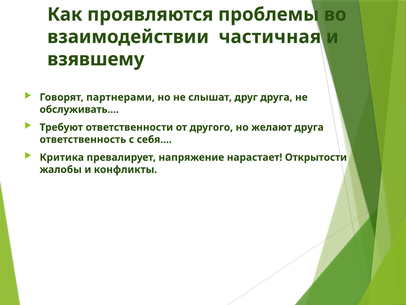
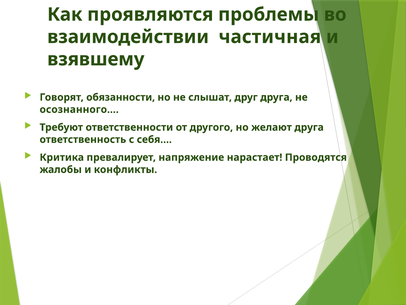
партнерами: партнерами -> обязанности
обслуживать…: обслуживать… -> осознанного…
Открытости: Открытости -> Проводятся
